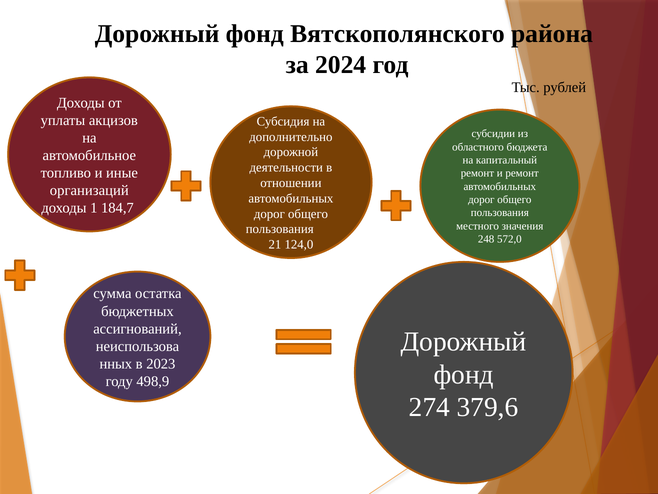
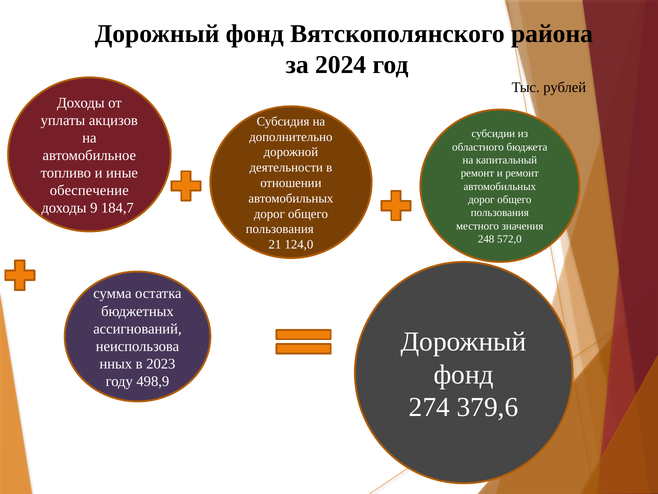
организаций: организаций -> обеспечение
1: 1 -> 9
